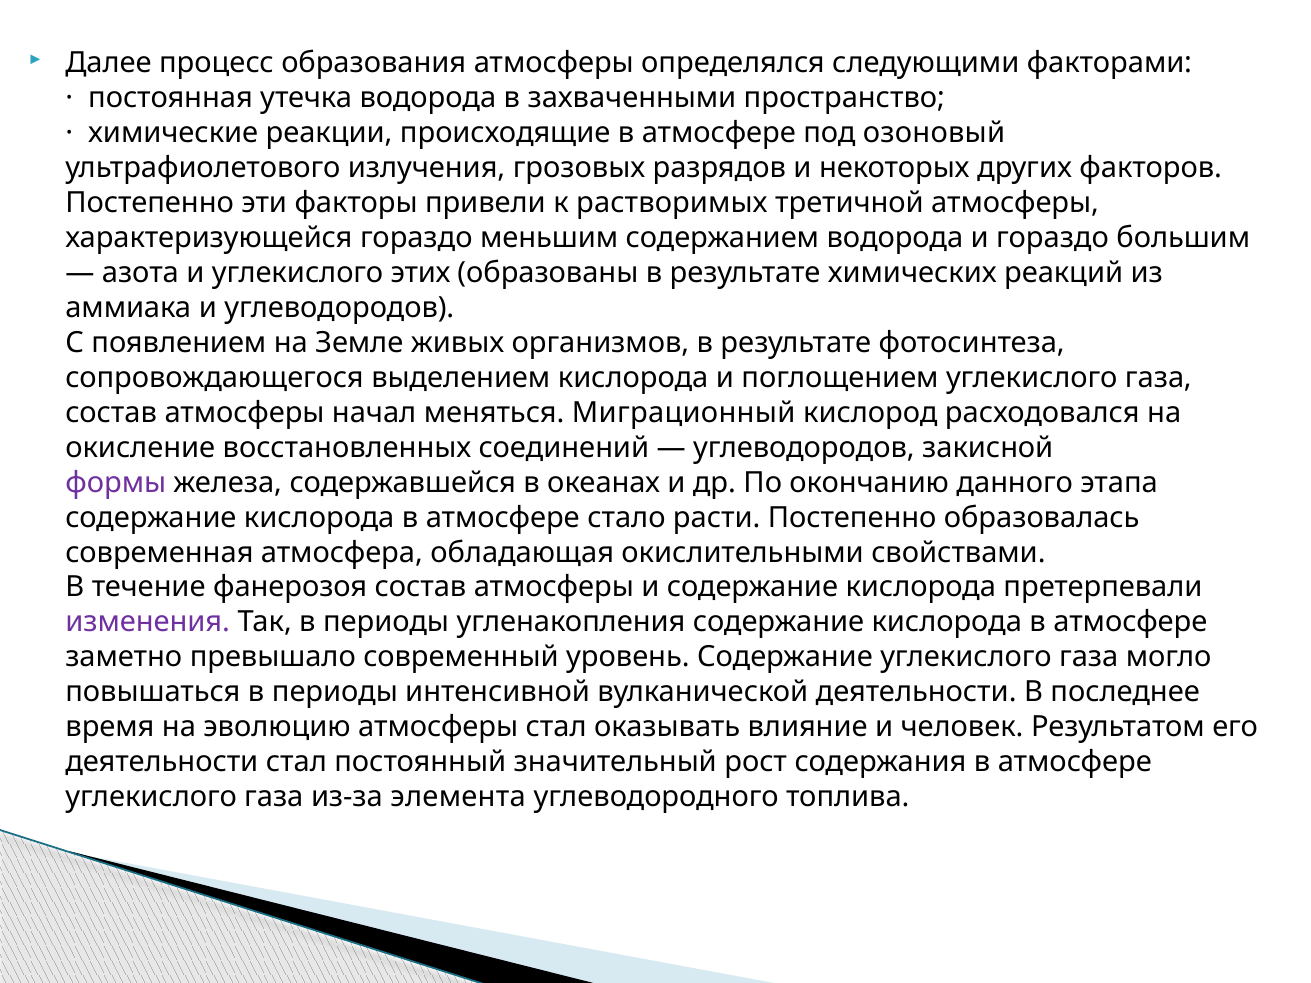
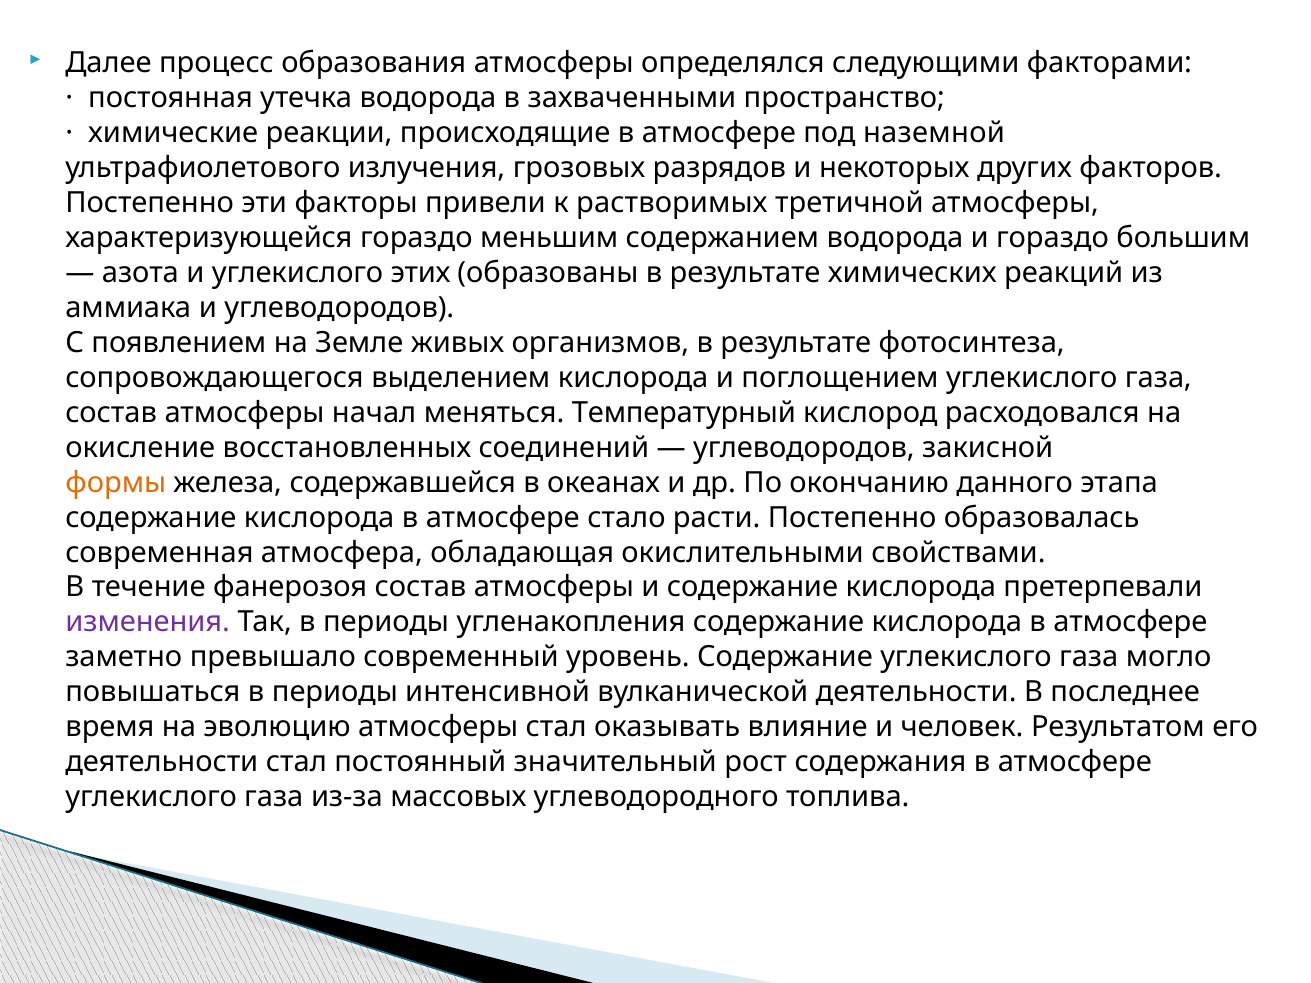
озоновый: озоновый -> наземной
Миграционный: Миграционный -> Температурный
формы colour: purple -> orange
элемента: элемента -> массовых
